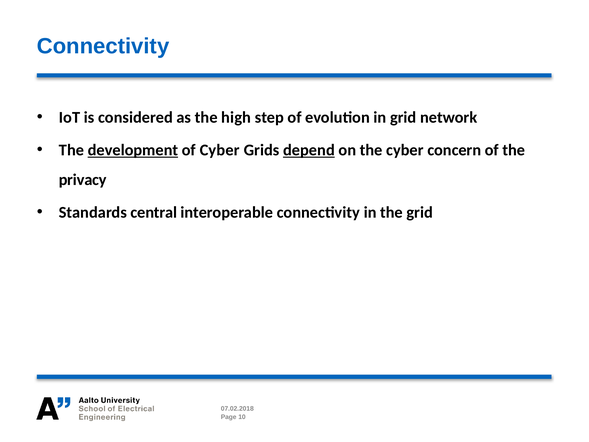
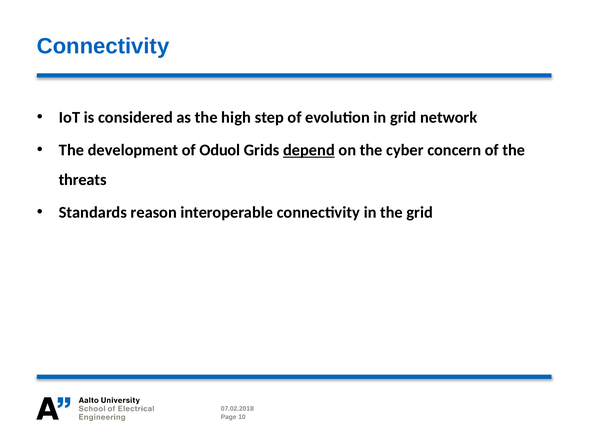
development underline: present -> none
of Cyber: Cyber -> Oduol
privacy: privacy -> threats
central: central -> reason
